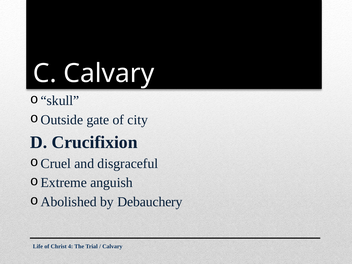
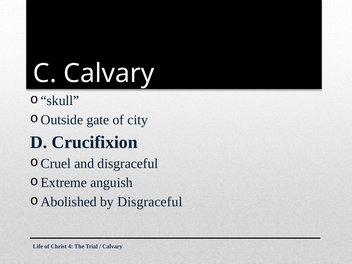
by Debauchery: Debauchery -> Disgraceful
